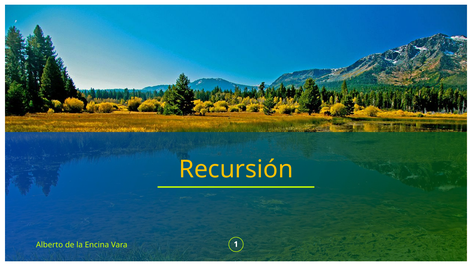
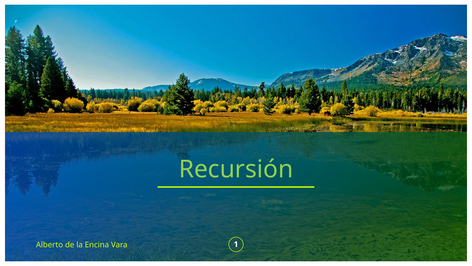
Recursión colour: yellow -> light green
